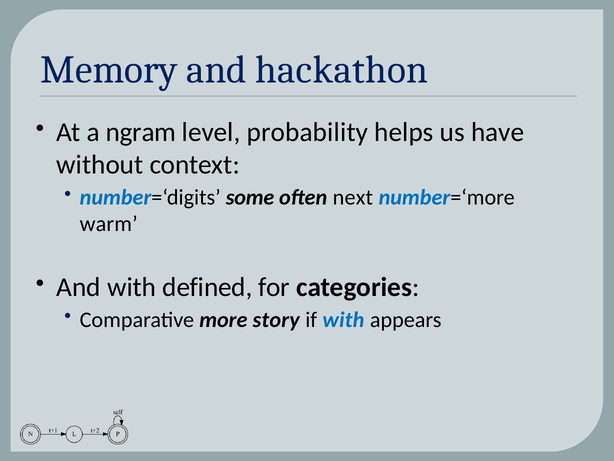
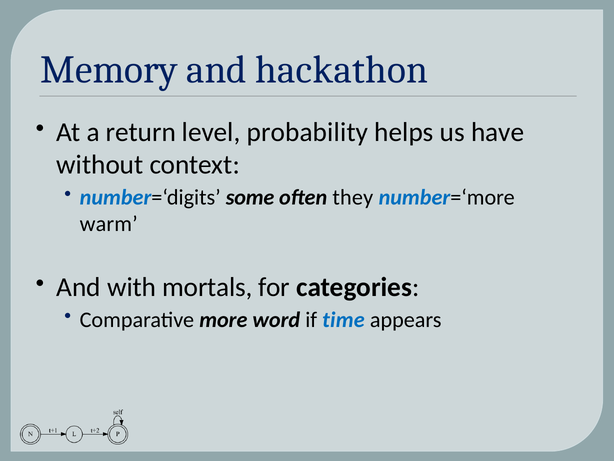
ngram: ngram -> return
next: next -> they
defined: defined -> mortals
story: story -> word
if with: with -> time
